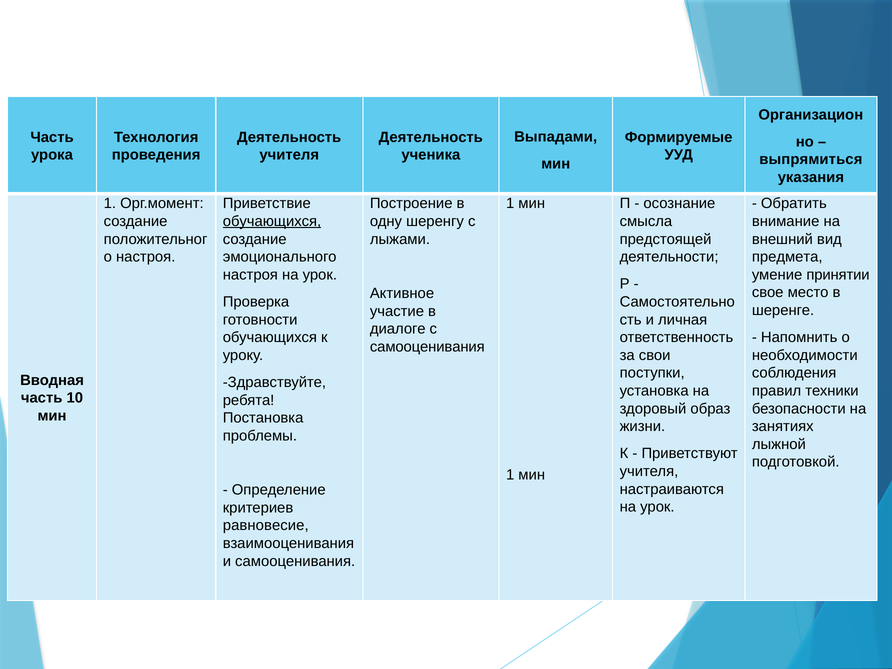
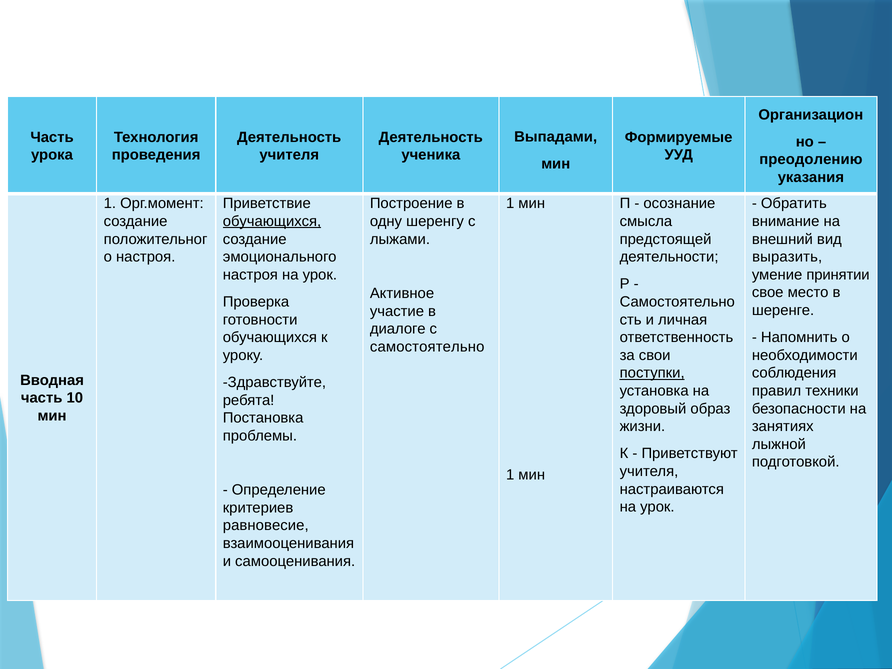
выпрямиться: выпрямиться -> преодолению
предмета: предмета -> выразить
самооценивания at (427, 347): самооценивания -> самостоятельно
поступки underline: none -> present
